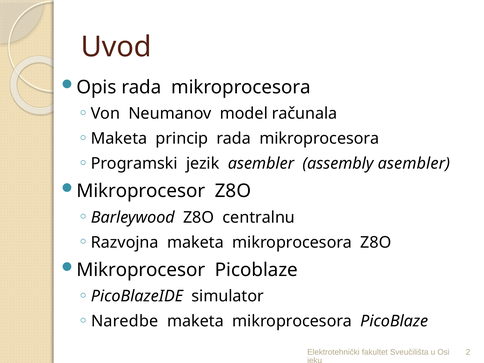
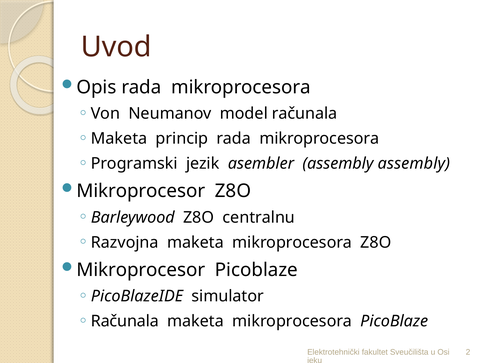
assembly asembler: asembler -> assembly
Naredbe at (125, 321): Naredbe -> Računala
